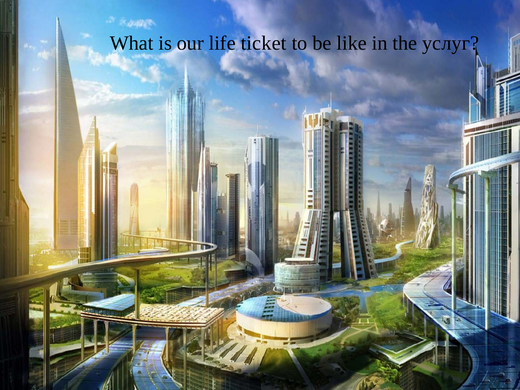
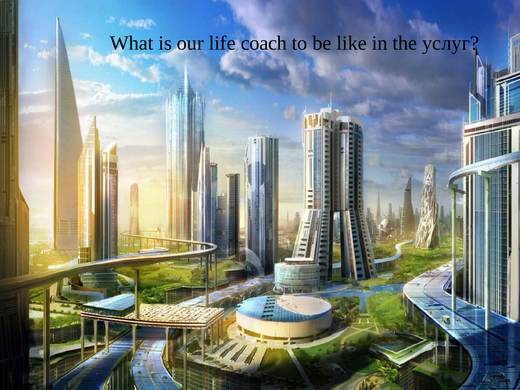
ticket: ticket -> coach
